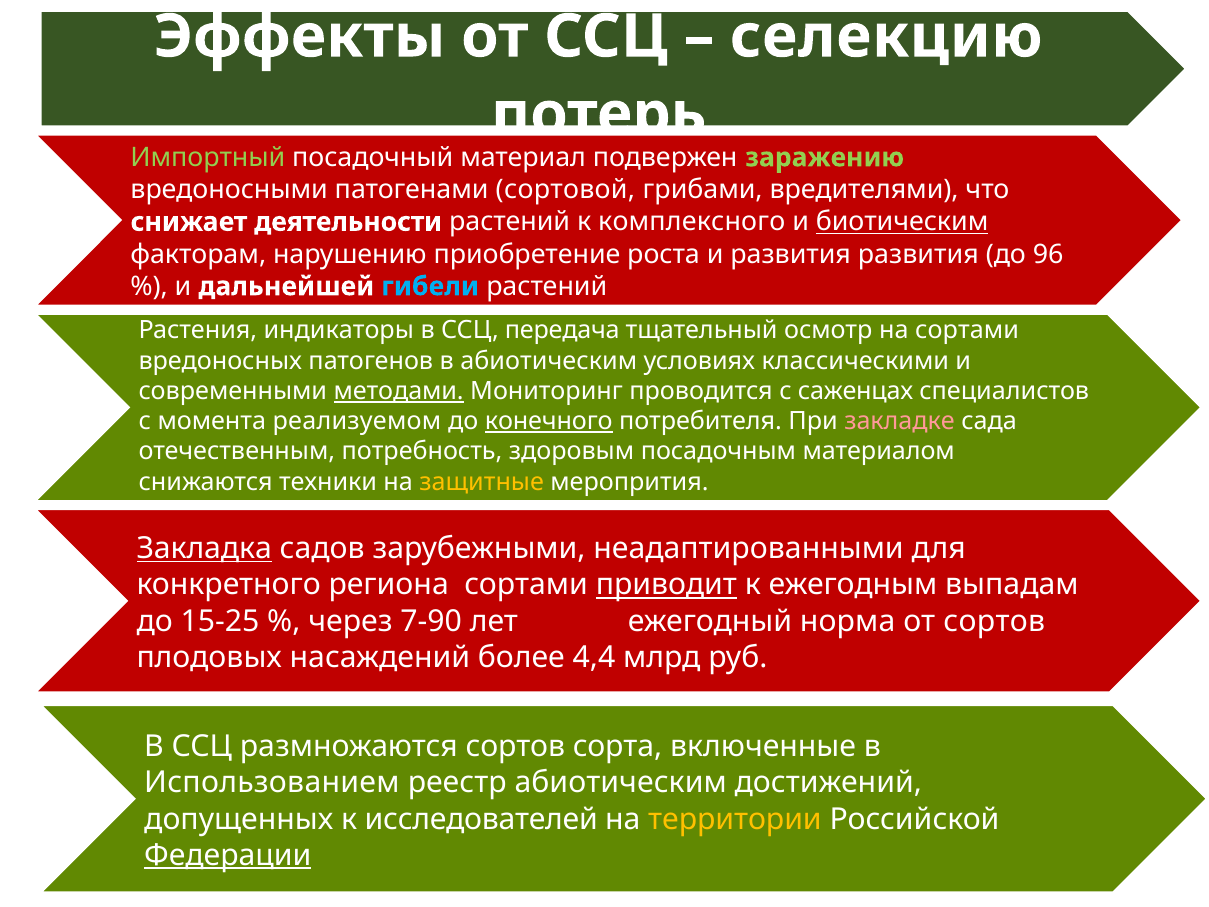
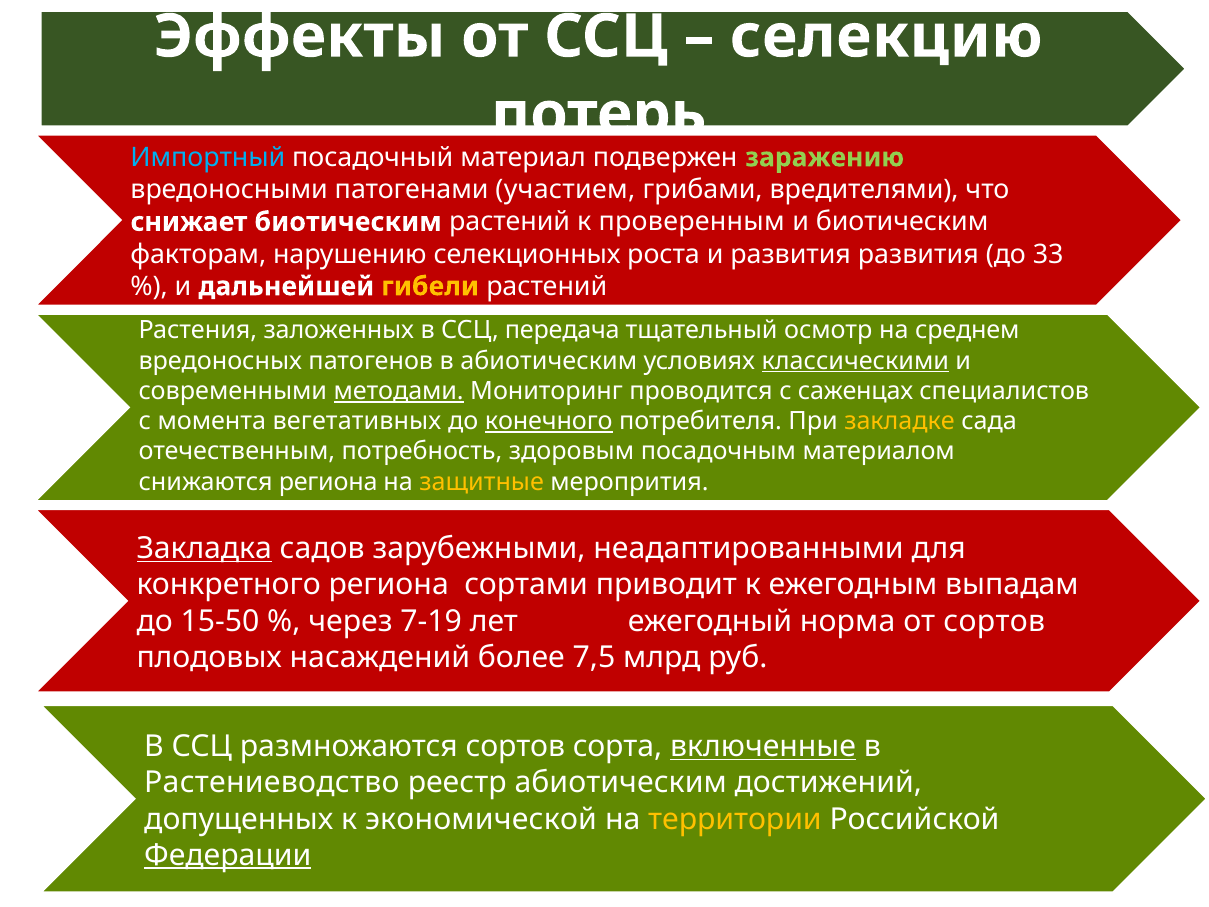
Импортный colour: light green -> light blue
сортовой: сортовой -> участием
снижает деятельности: деятельности -> биотическим
комплексного: комплексного -> проверенным
биотическим at (902, 222) underline: present -> none
приобретение: приобретение -> селекционных
96: 96 -> 33
гибели colour: light blue -> yellow
индикаторы: индикаторы -> заложенных
на сортами: сортами -> среднем
классическими underline: none -> present
реализуемом: реализуемом -> вегетативных
закладке colour: pink -> yellow
снижаются техники: техники -> региона
приводит underline: present -> none
15-25: 15-25 -> 15-50
7-90: 7-90 -> 7-19
4,4: 4,4 -> 7,5
включенные underline: none -> present
Использованием: Использованием -> Растениеводство
исследователей: исследователей -> экономической
